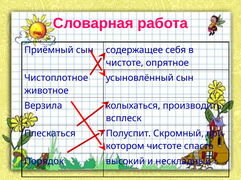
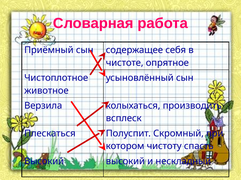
котором чистоте: чистоте -> чистоту
Порядок at (44, 162): Порядок -> Высокий
